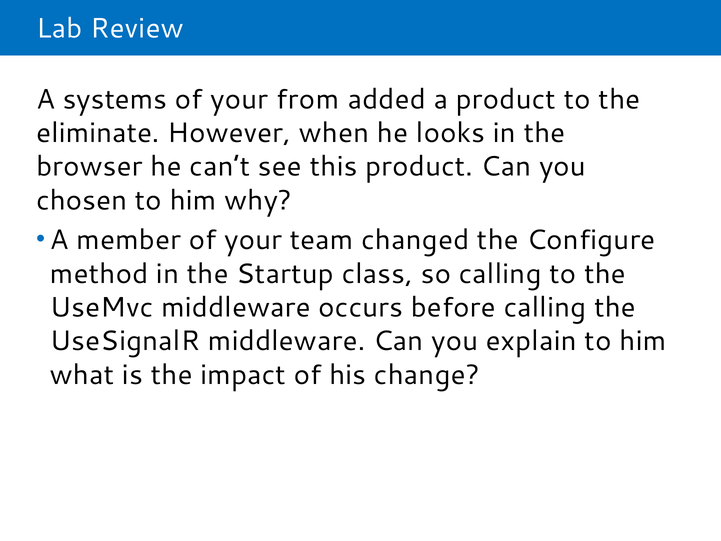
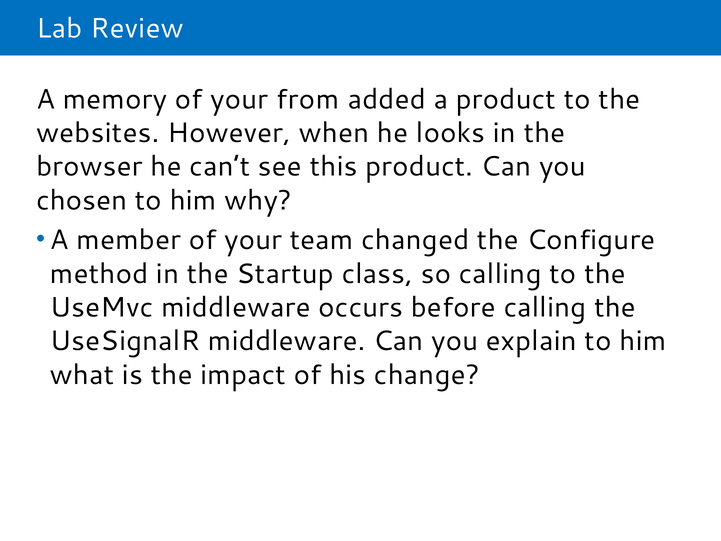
systems: systems -> memory
eliminate: eliminate -> websites
